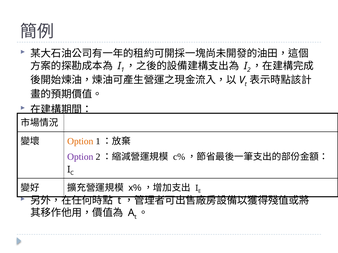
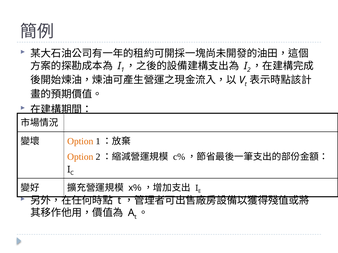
Option at (80, 157) colour: purple -> orange
